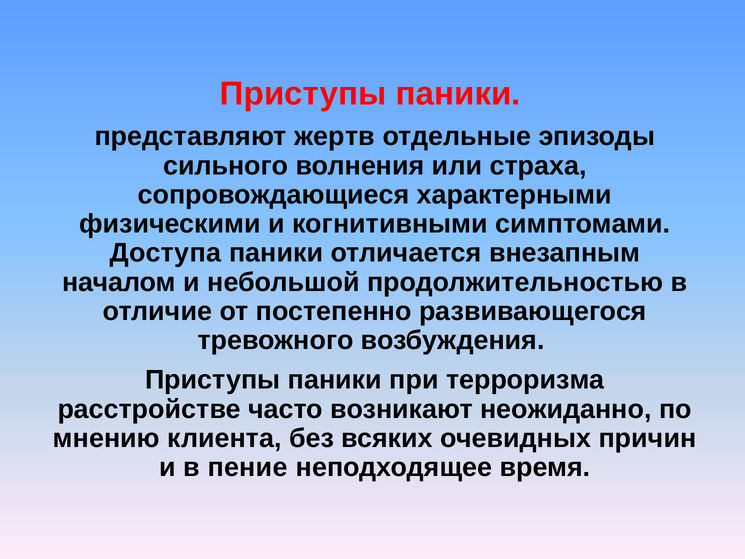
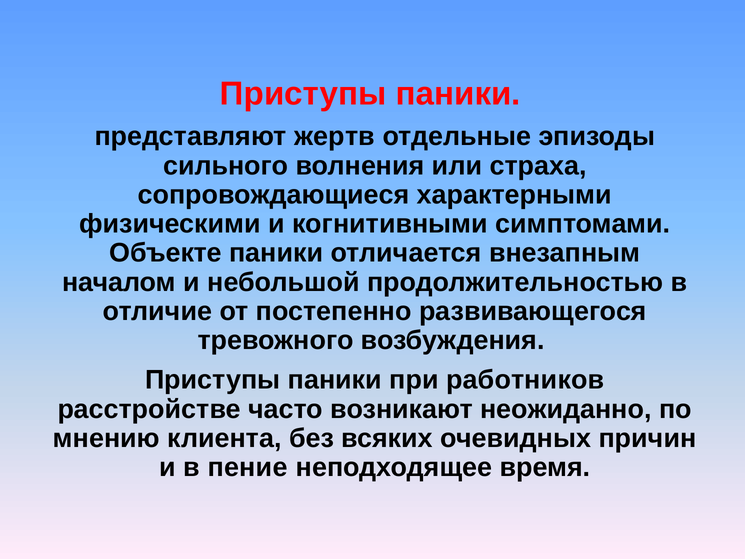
Доступа: Доступа -> Объекте
терроризма: терроризма -> работников
